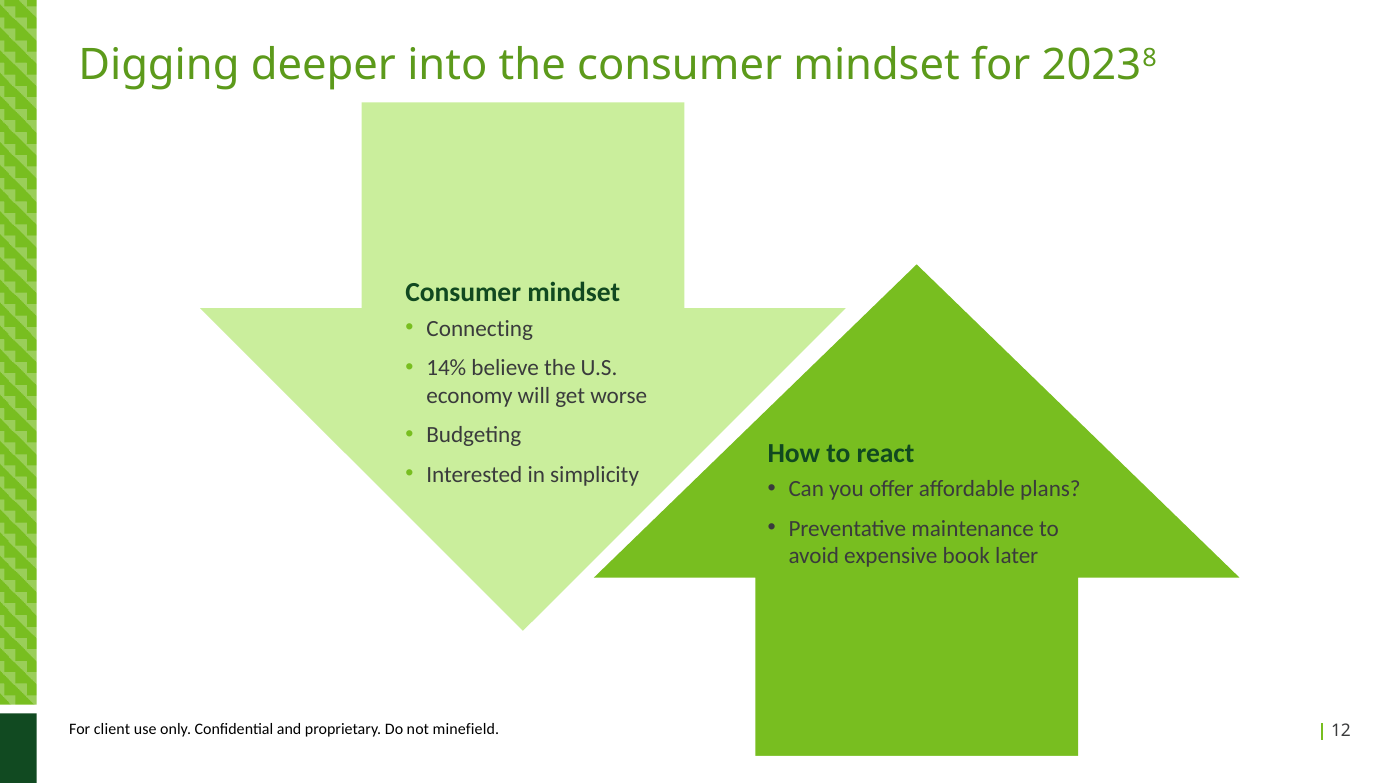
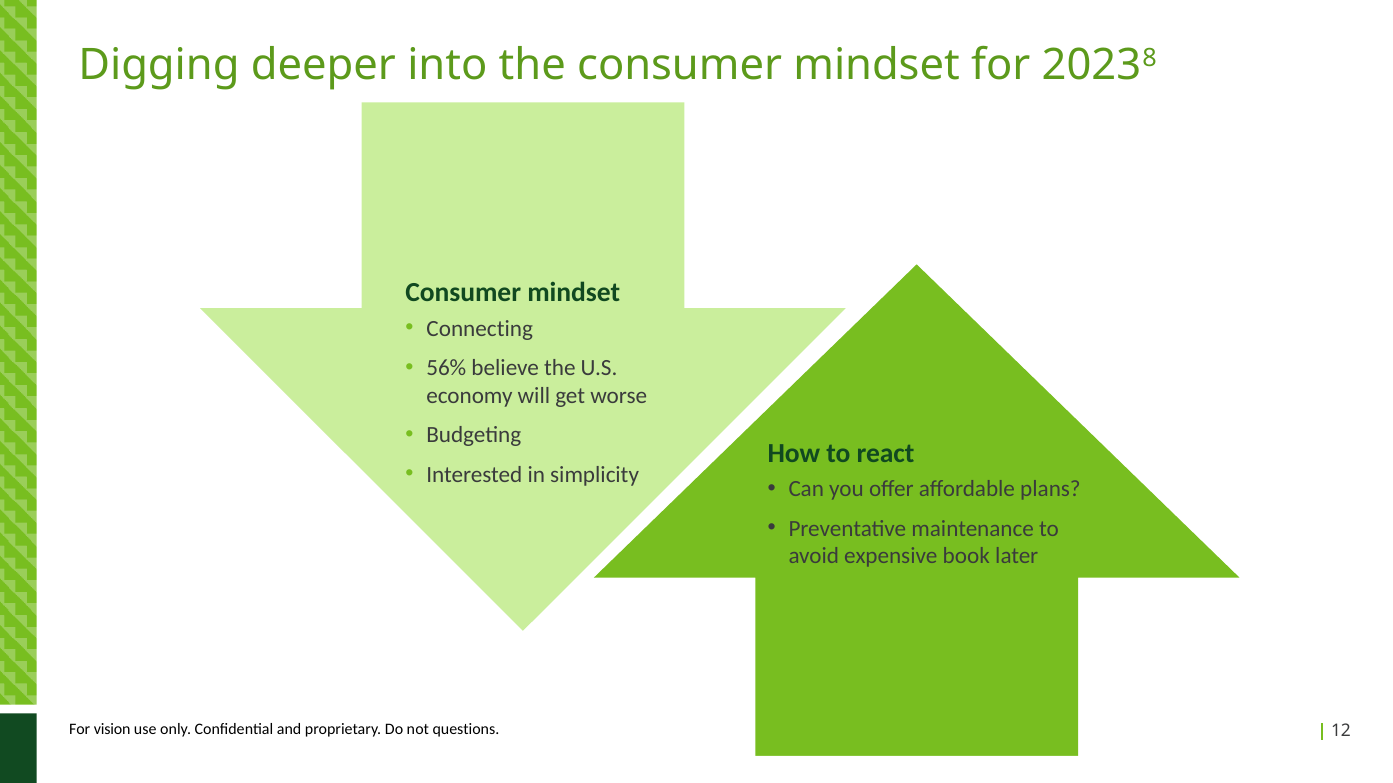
14%: 14% -> 56%
client: client -> vision
minefield: minefield -> questions
